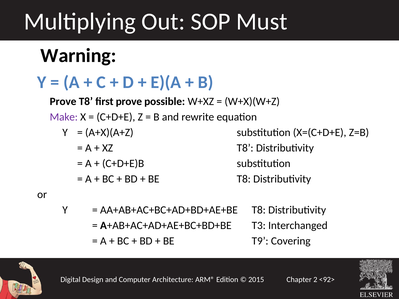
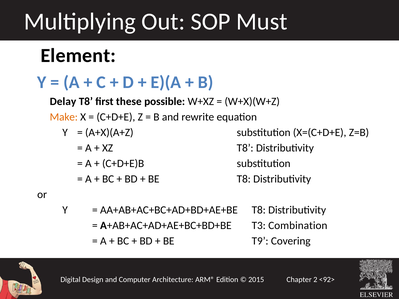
Warning: Warning -> Element
Prove at (63, 101): Prove -> Delay
first prove: prove -> these
Make colour: purple -> orange
Interchanged: Interchanged -> Combination
